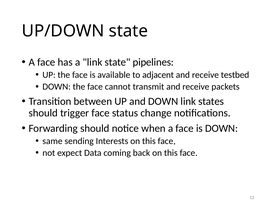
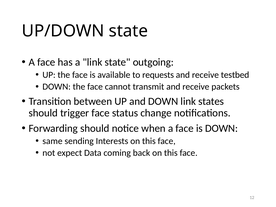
pipelines: pipelines -> outgoing
adjacent: adjacent -> requests
